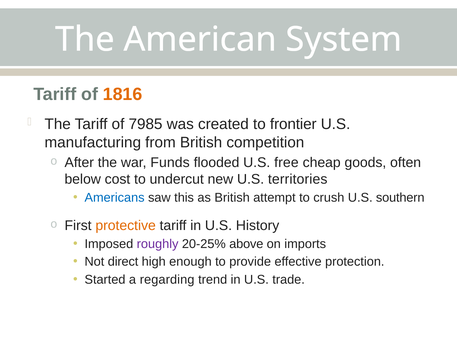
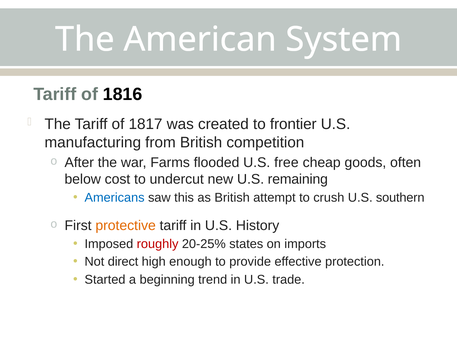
1816 colour: orange -> black
7985: 7985 -> 1817
Funds: Funds -> Farms
territories: territories -> remaining
roughly colour: purple -> red
above: above -> states
regarding: regarding -> beginning
